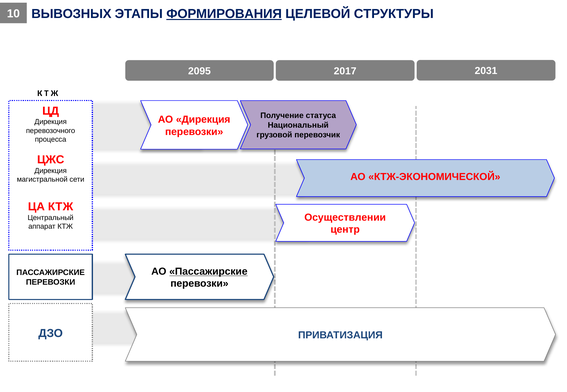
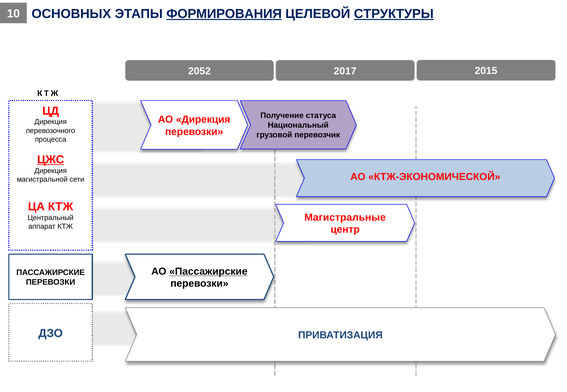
ВЫВОЗНЫХ: ВЫВОЗНЫХ -> ОСНОВНЫХ
СТРУКТУРЫ underline: none -> present
2095: 2095 -> 2052
2031: 2031 -> 2015
ЦЖС underline: none -> present
Осуществлении: Осуществлении -> Магистральные
